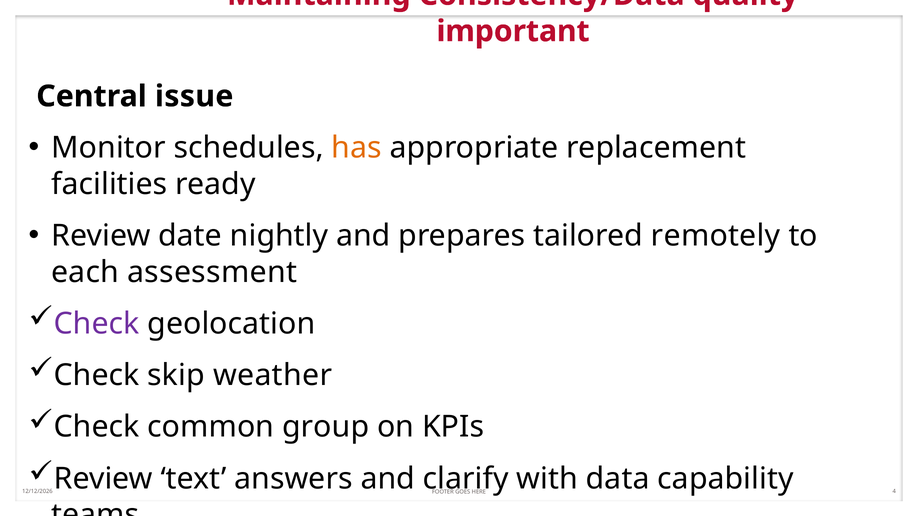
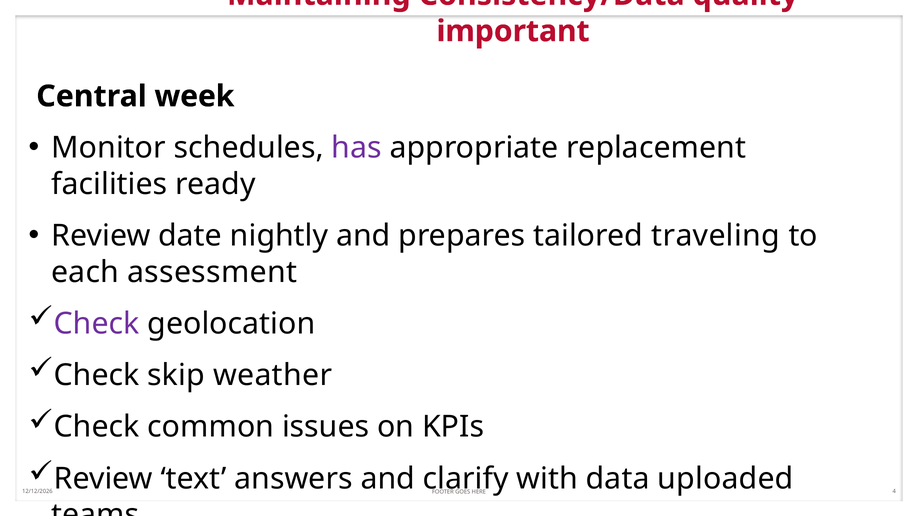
issue: issue -> week
has colour: orange -> purple
remotely: remotely -> traveling
group: group -> issues
capability: capability -> uploaded
